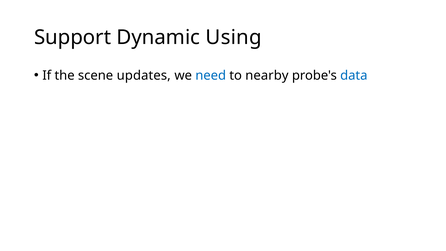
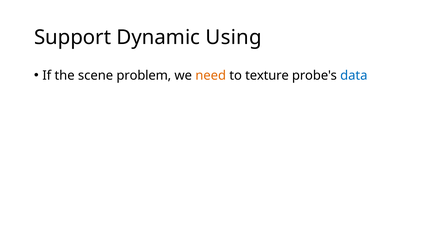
updates: updates -> problem
need colour: blue -> orange
nearby: nearby -> texture
